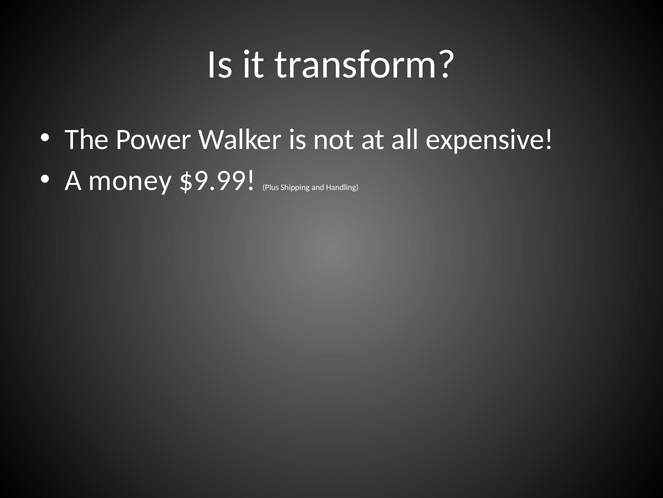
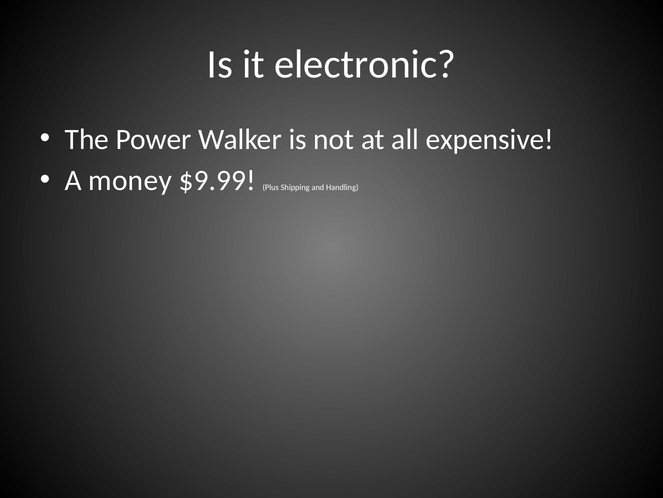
transform: transform -> electronic
